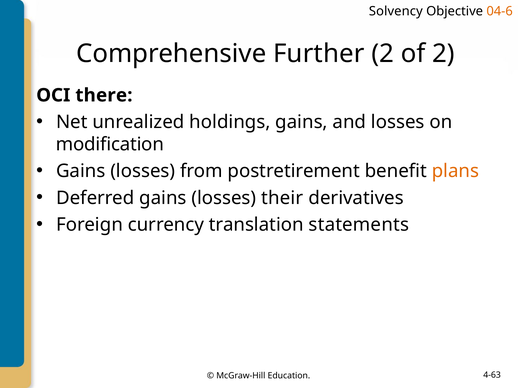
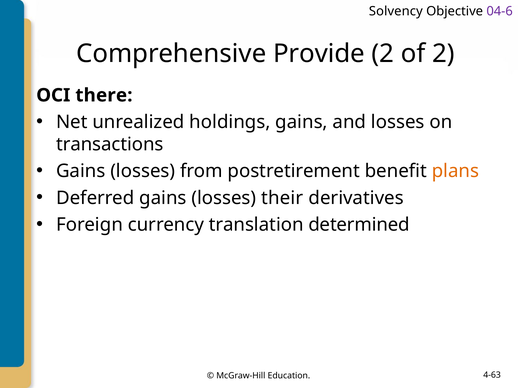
04-6 colour: orange -> purple
Further: Further -> Provide
modification: modification -> transactions
statements: statements -> determined
